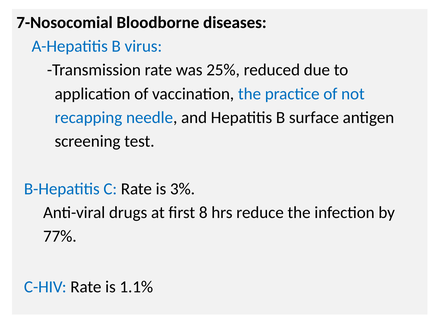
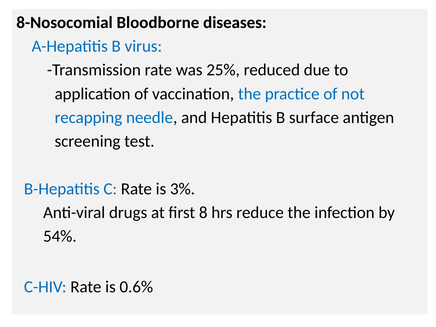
7-Nosocomial: 7-Nosocomial -> 8-Nosocomial
77%: 77% -> 54%
1.1%: 1.1% -> 0.6%
